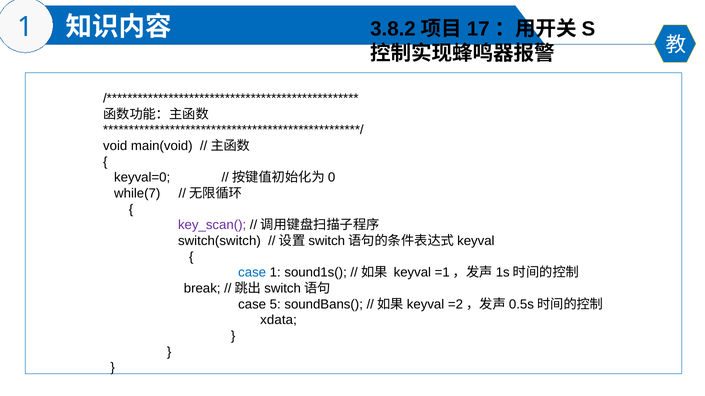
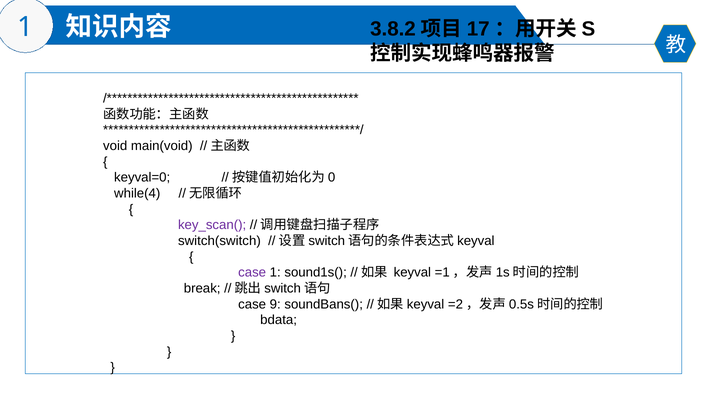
while(7: while(7 -> while(4
case at (252, 273) colour: blue -> purple
5: 5 -> 9
xdata: xdata -> bdata
